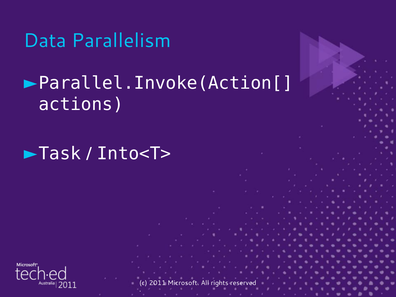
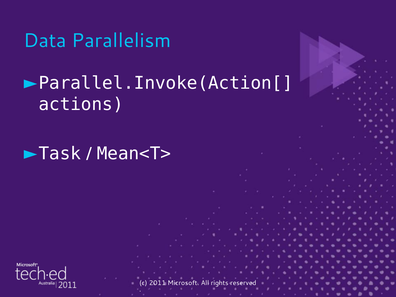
Into<T>: Into<T> -> Mean<T>
